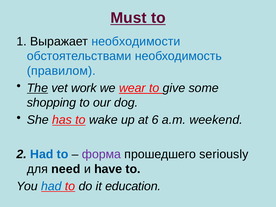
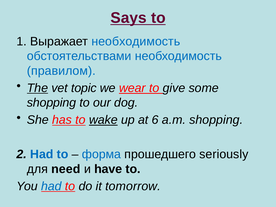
Must: Must -> Says
Выражает необходимости: необходимости -> необходимость
work: work -> topic
wake underline: none -> present
a.m weekend: weekend -> shopping
форма colour: purple -> blue
education: education -> tomorrow
